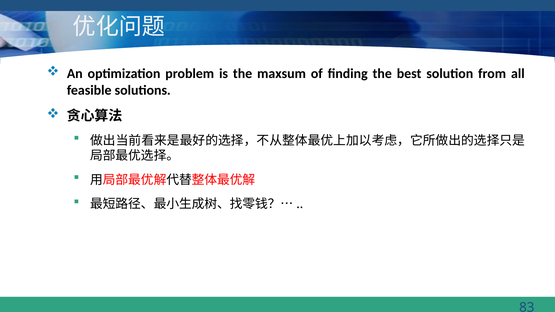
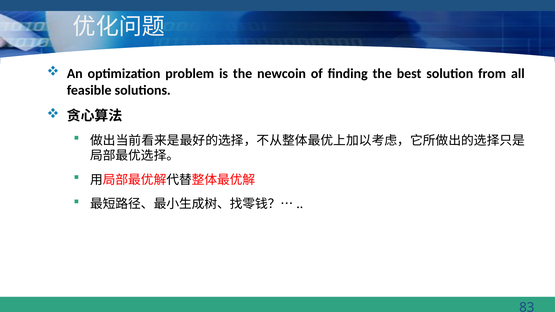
maxsum: maxsum -> newcoin
